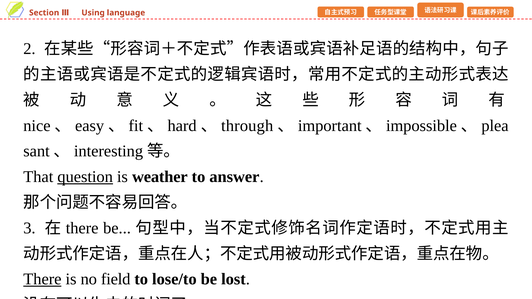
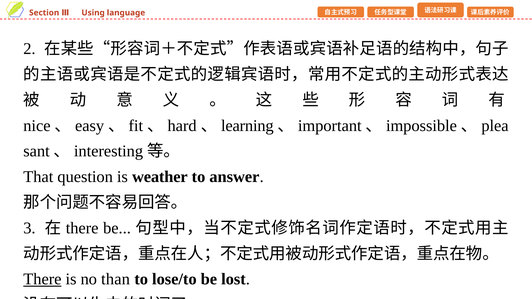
through: through -> learning
question underline: present -> none
field: field -> than
